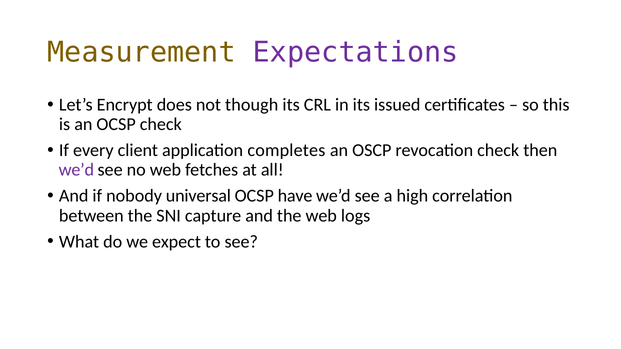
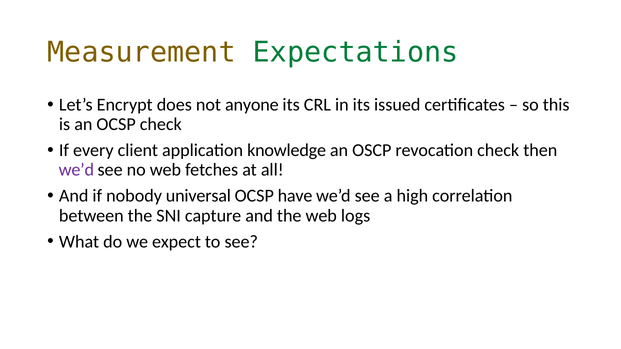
Expectations colour: purple -> green
though: though -> anyone
completes: completes -> knowledge
